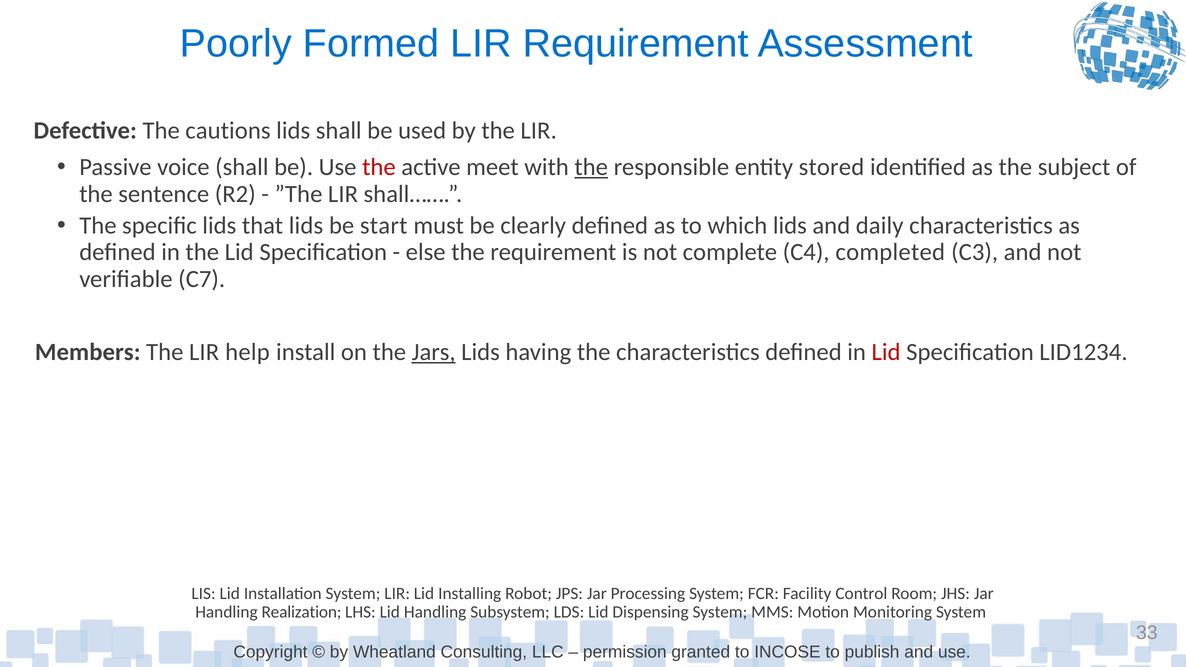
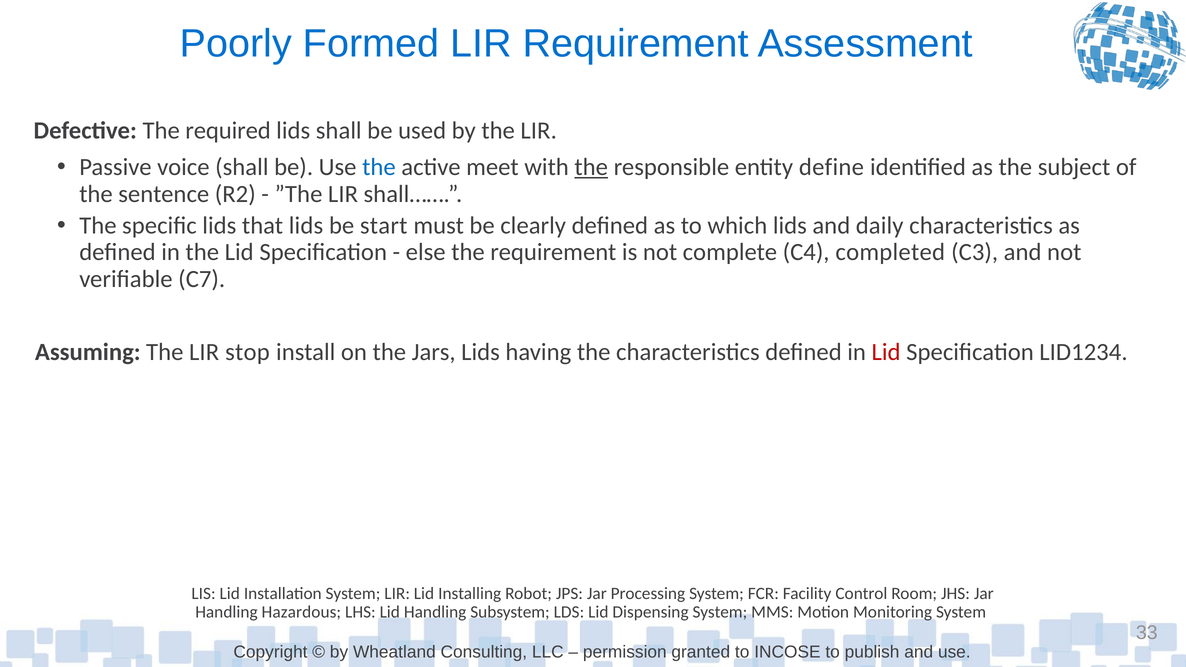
cautions: cautions -> required
the at (379, 167) colour: red -> blue
stored: stored -> define
Members: Members -> Assuming
help: help -> stop
Jars underline: present -> none
Realization: Realization -> Hazardous
